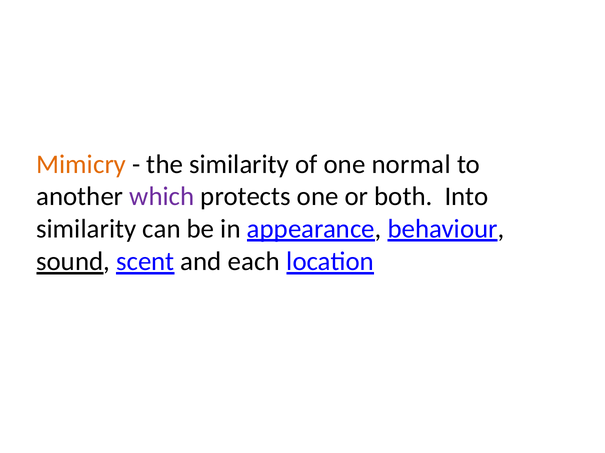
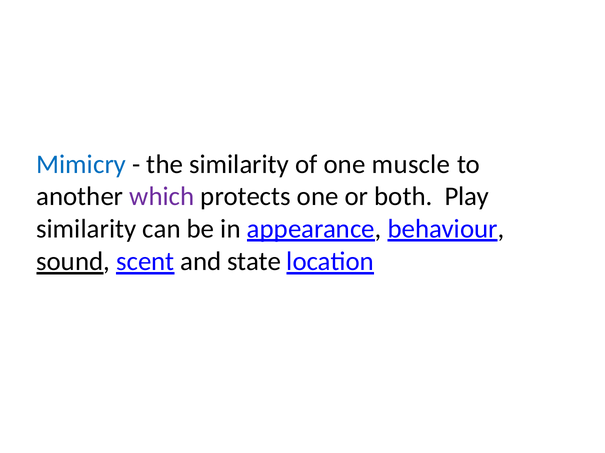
Mimicry colour: orange -> blue
normal: normal -> muscle
Into: Into -> Play
each: each -> state
